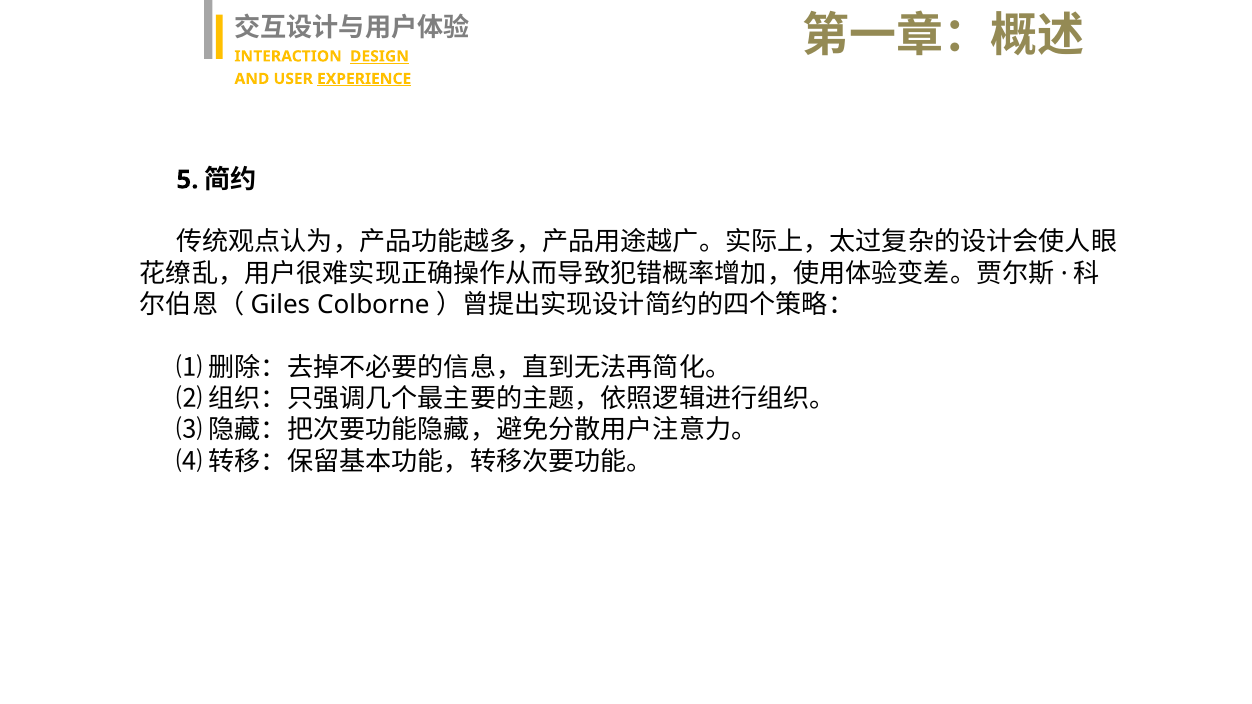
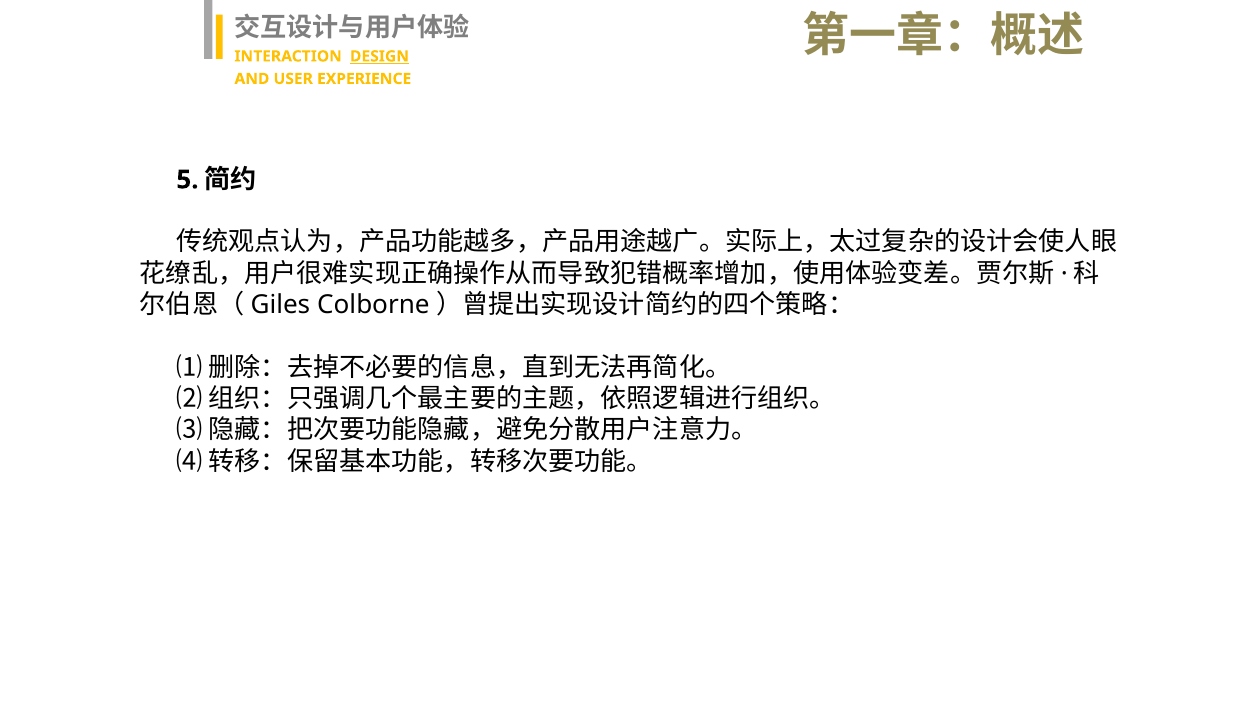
EXPERIENCE underline: present -> none
